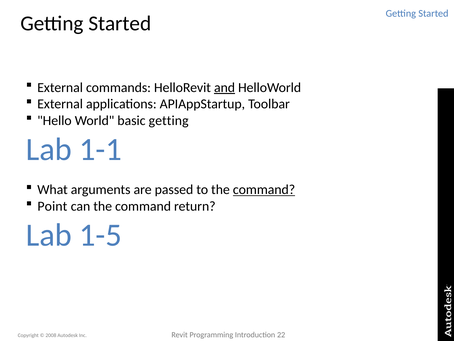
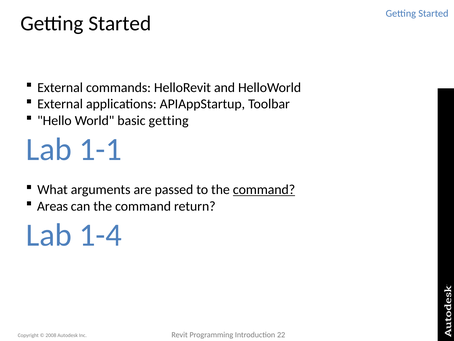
and underline: present -> none
Point: Point -> Areas
1-5: 1-5 -> 1-4
